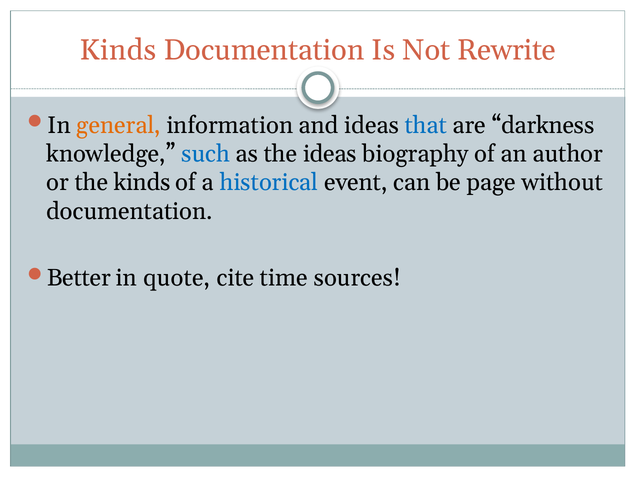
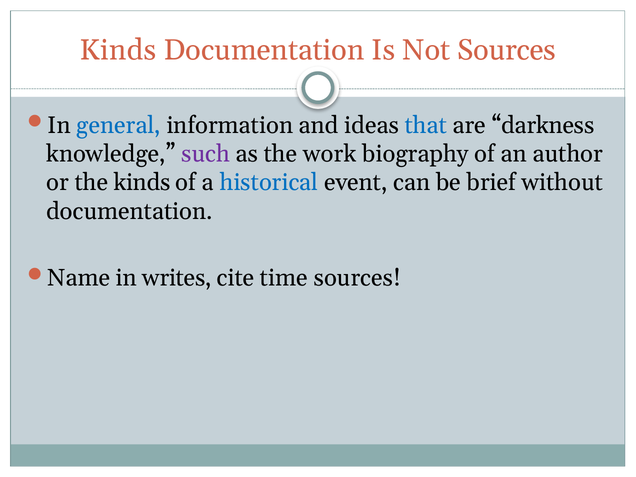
Not Rewrite: Rewrite -> Sources
general colour: orange -> blue
such colour: blue -> purple
the ideas: ideas -> work
page: page -> brief
Better: Better -> Name
quote: quote -> writes
